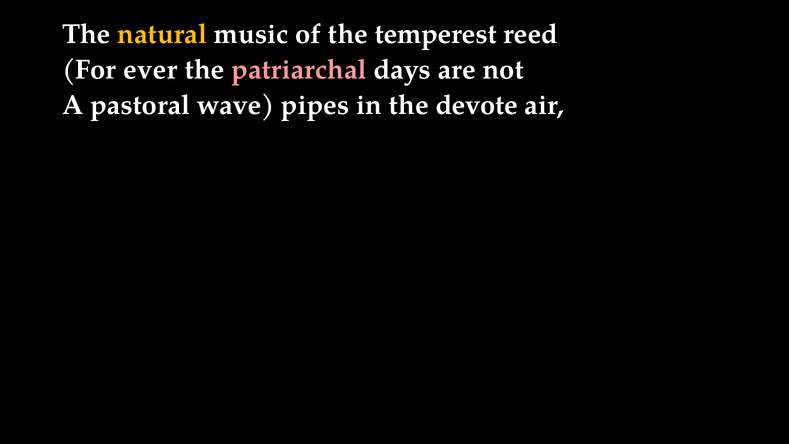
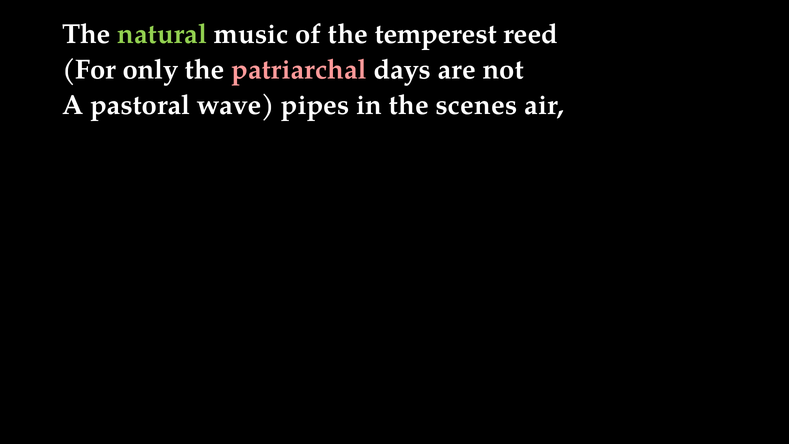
natural colour: yellow -> light green
ever: ever -> only
devote: devote -> scenes
